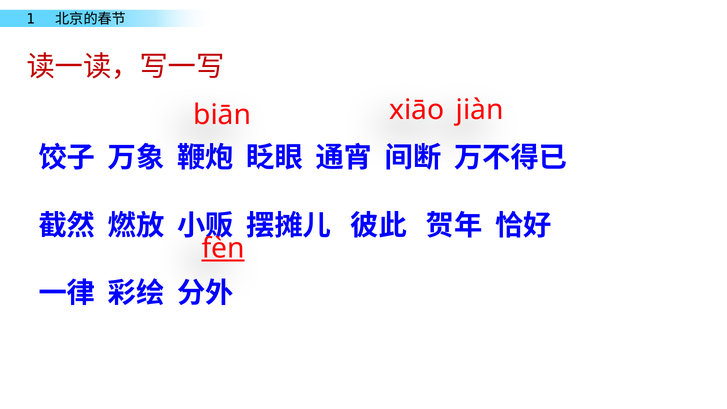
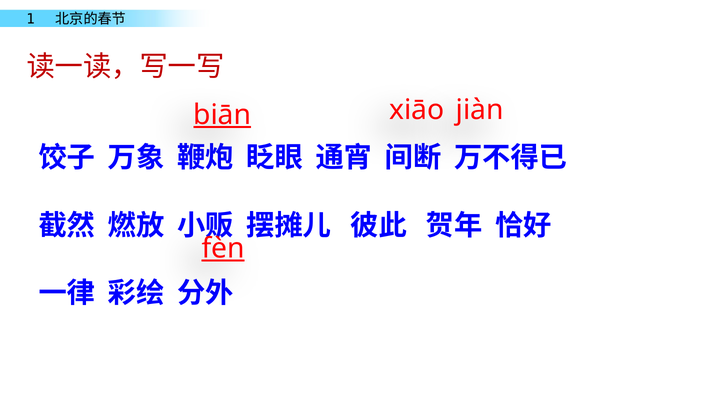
biān underline: none -> present
